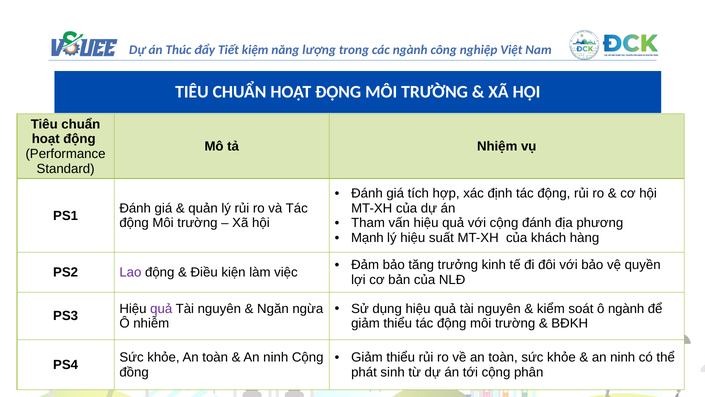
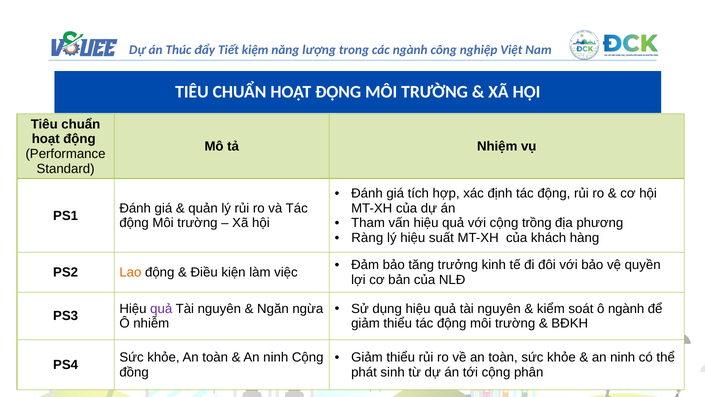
cộng đánh: đánh -> trồng
Mạnh: Mạnh -> Ràng
Lao colour: purple -> orange
